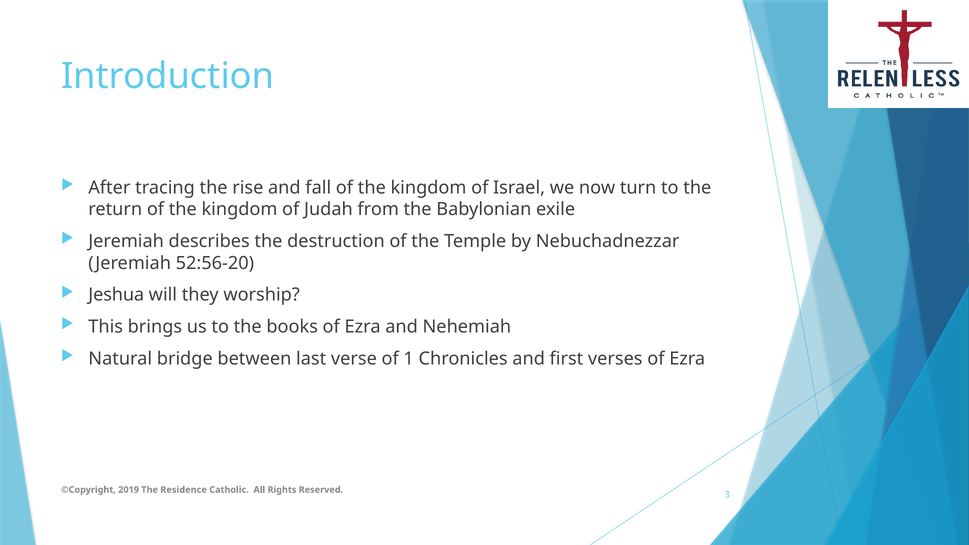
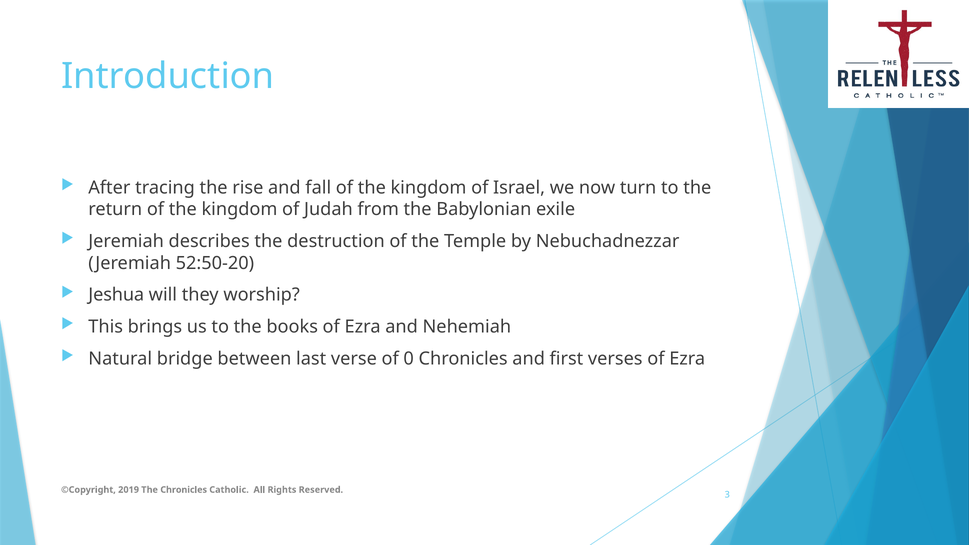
52:56-20: 52:56-20 -> 52:50-20
1: 1 -> 0
The Residence: Residence -> Chronicles
